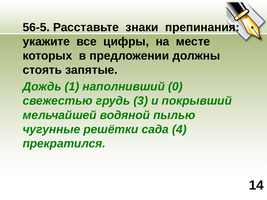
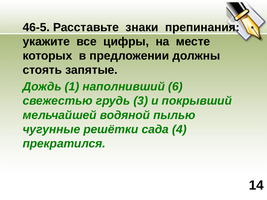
56-5: 56-5 -> 46-5
0: 0 -> 6
